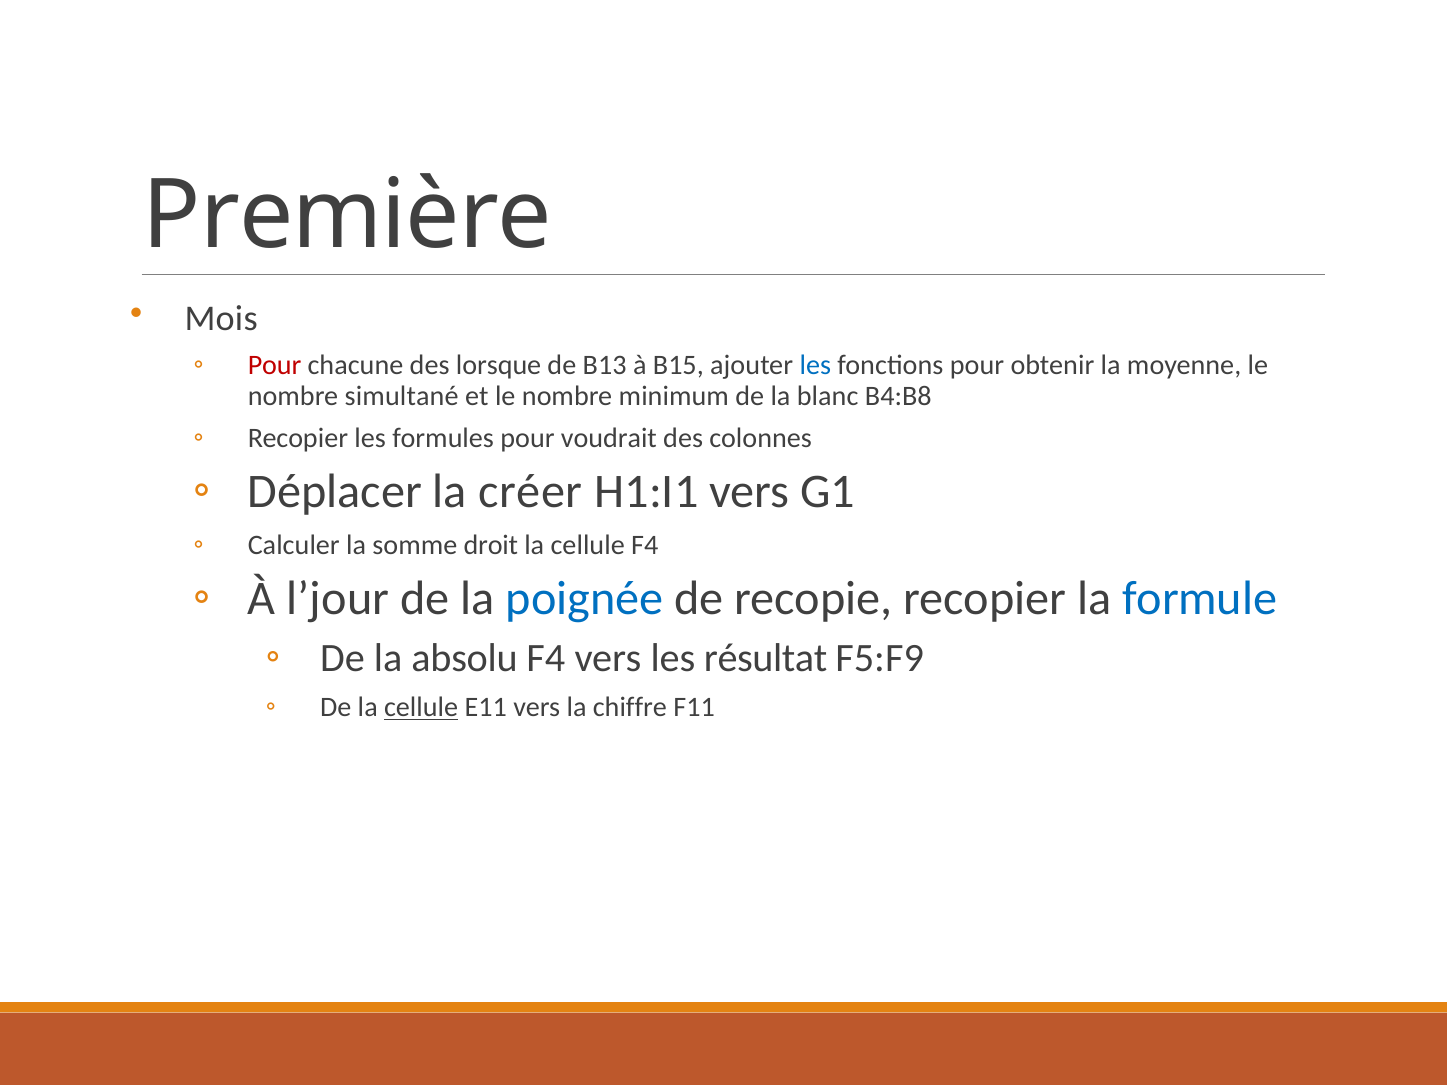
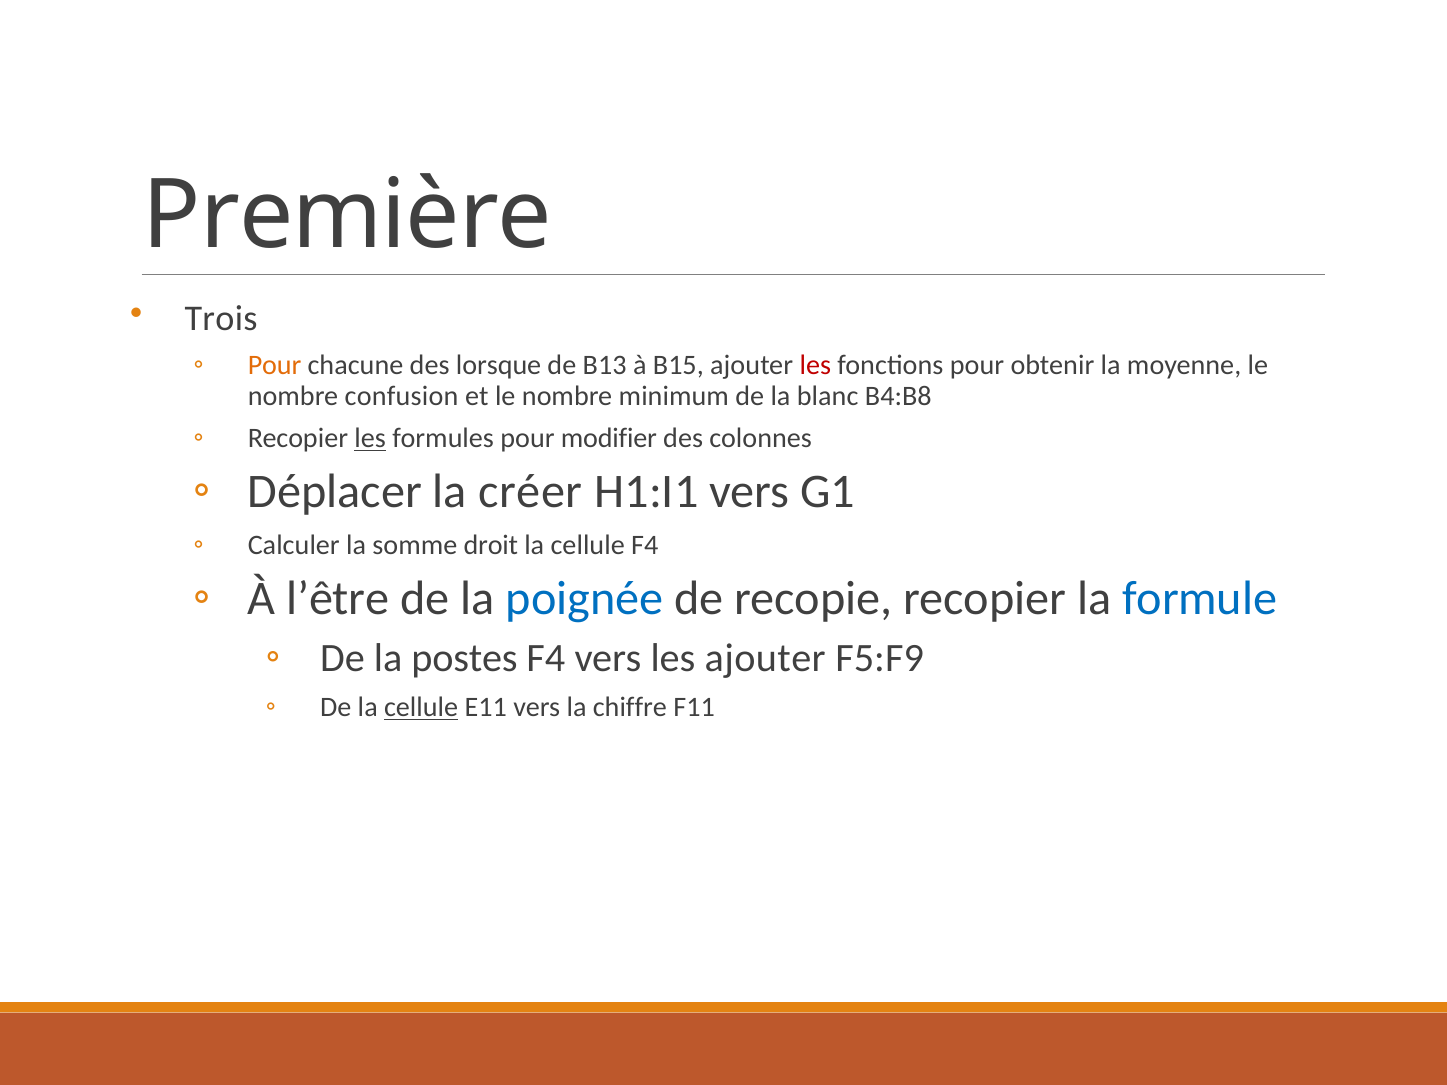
Mois: Mois -> Trois
Pour at (275, 366) colour: red -> orange
les at (815, 366) colour: blue -> red
simultané: simultané -> confusion
les at (370, 439) underline: none -> present
voudrait: voudrait -> modifier
l’jour: l’jour -> l’être
absolu: absolu -> postes
les résultat: résultat -> ajouter
